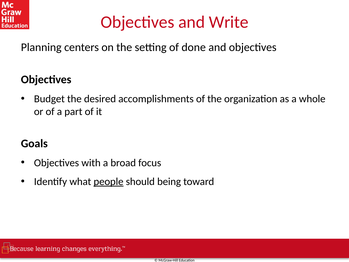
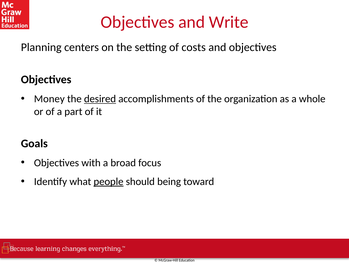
done: done -> costs
Budget: Budget -> Money
desired underline: none -> present
